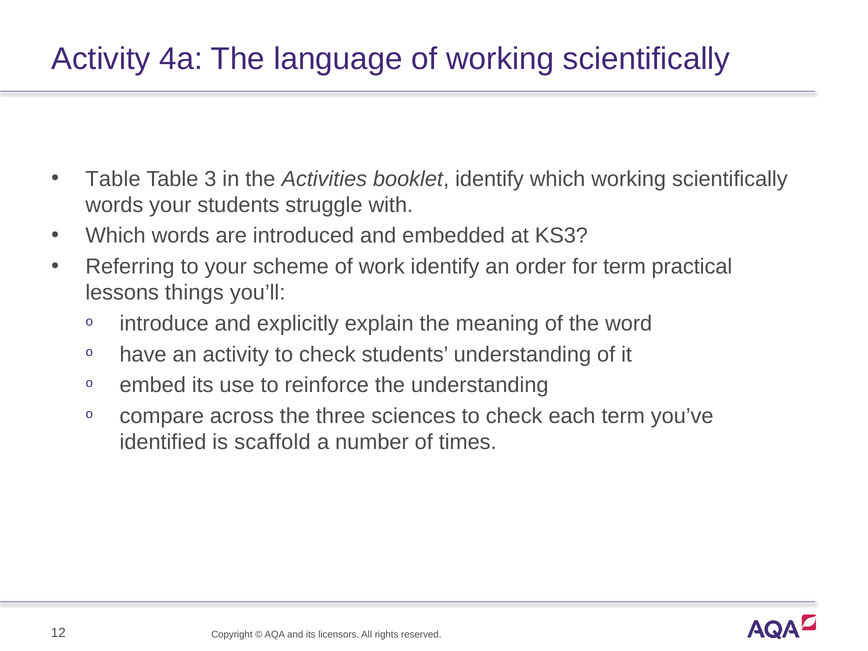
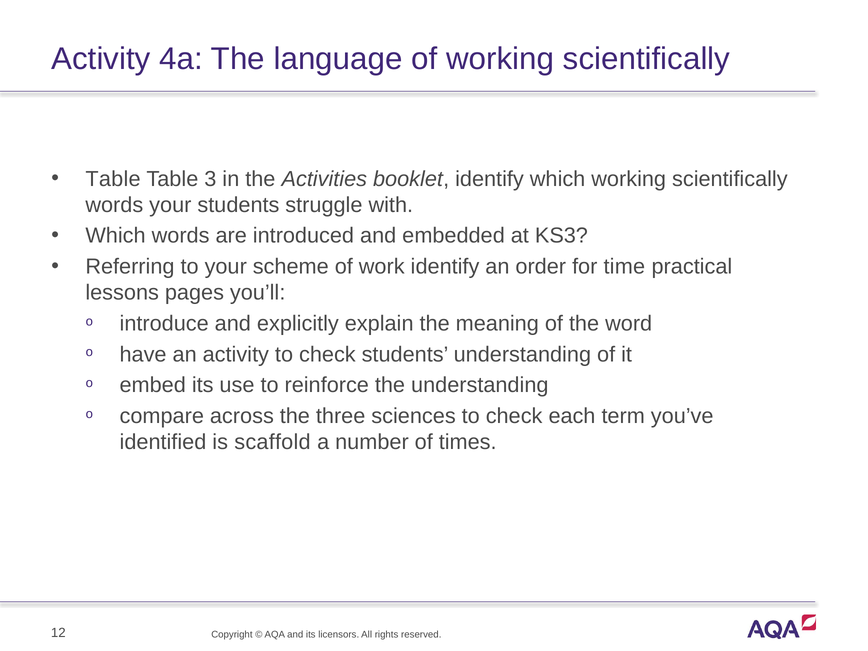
for term: term -> time
things: things -> pages
